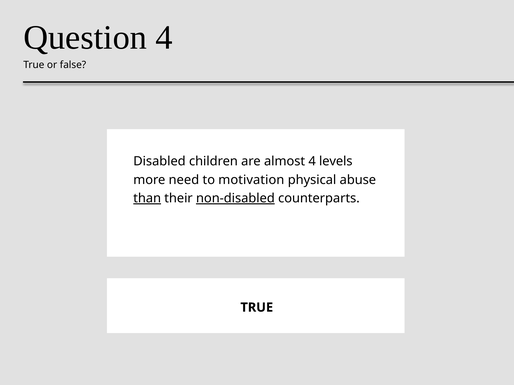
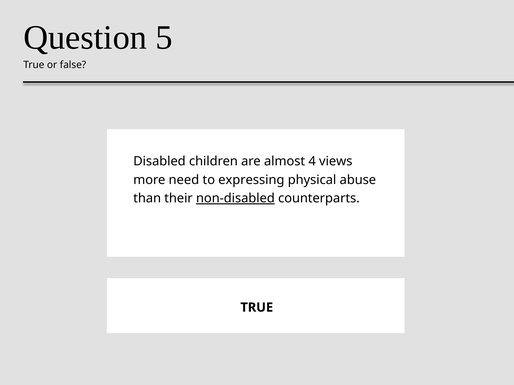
Question 4: 4 -> 5
levels: levels -> views
motivation: motivation -> expressing
than underline: present -> none
